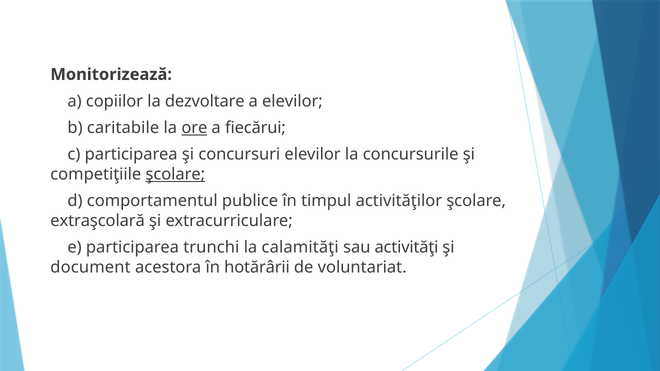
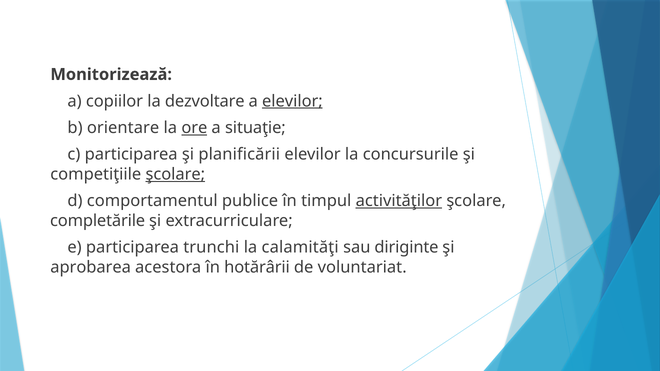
elevilor at (292, 101) underline: none -> present
caritabile: caritabile -> orientare
fiecărui: fiecărui -> situaţie
concursuri: concursuri -> planificării
activităţilor underline: none -> present
extraşcolară: extraşcolară -> completările
activităţi: activităţi -> diriginte
document: document -> aprobarea
